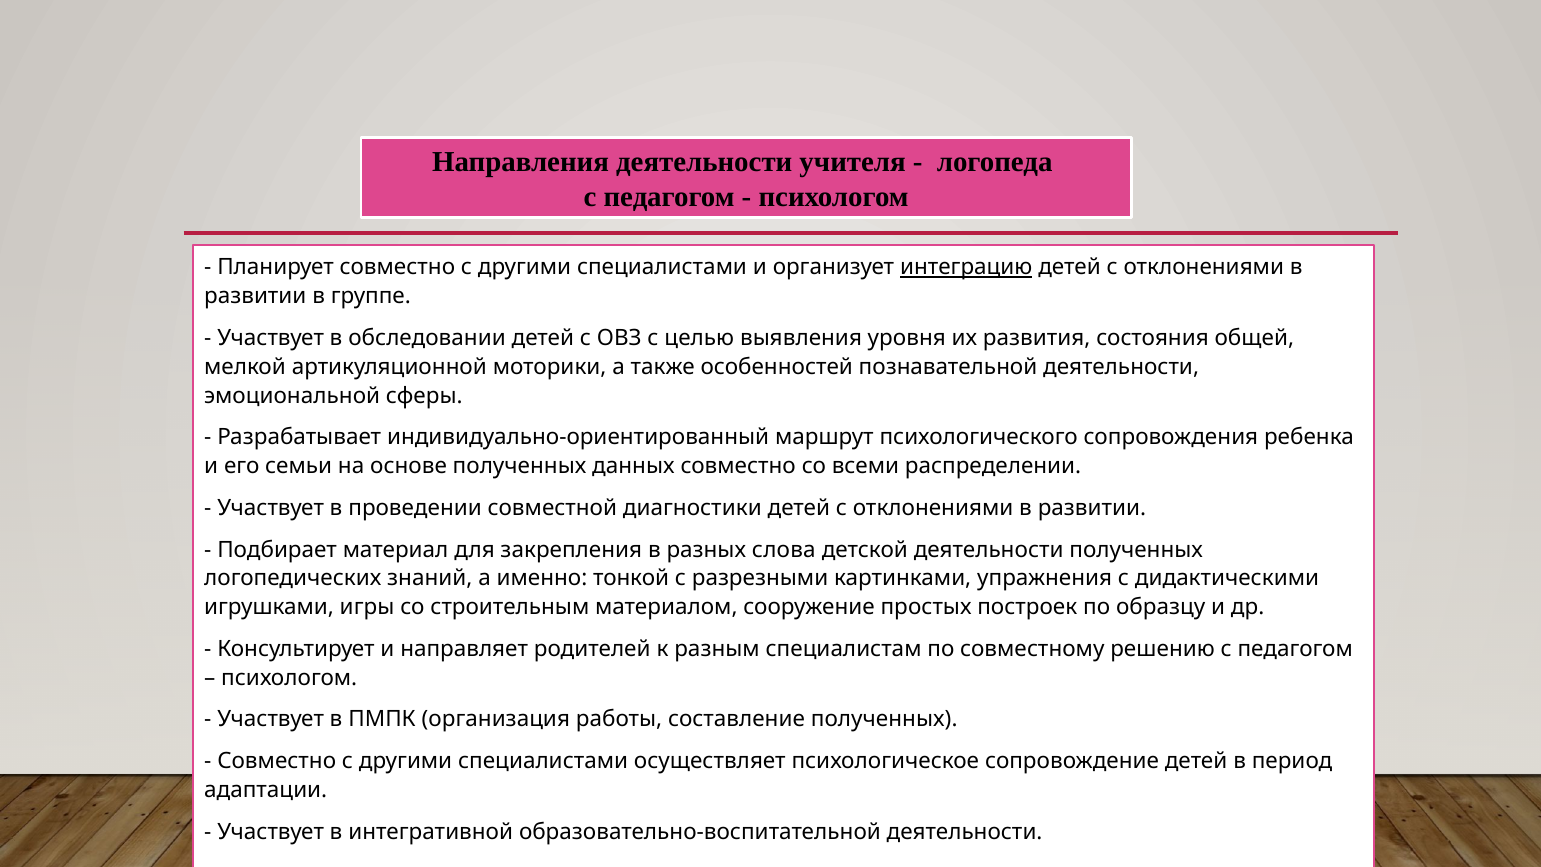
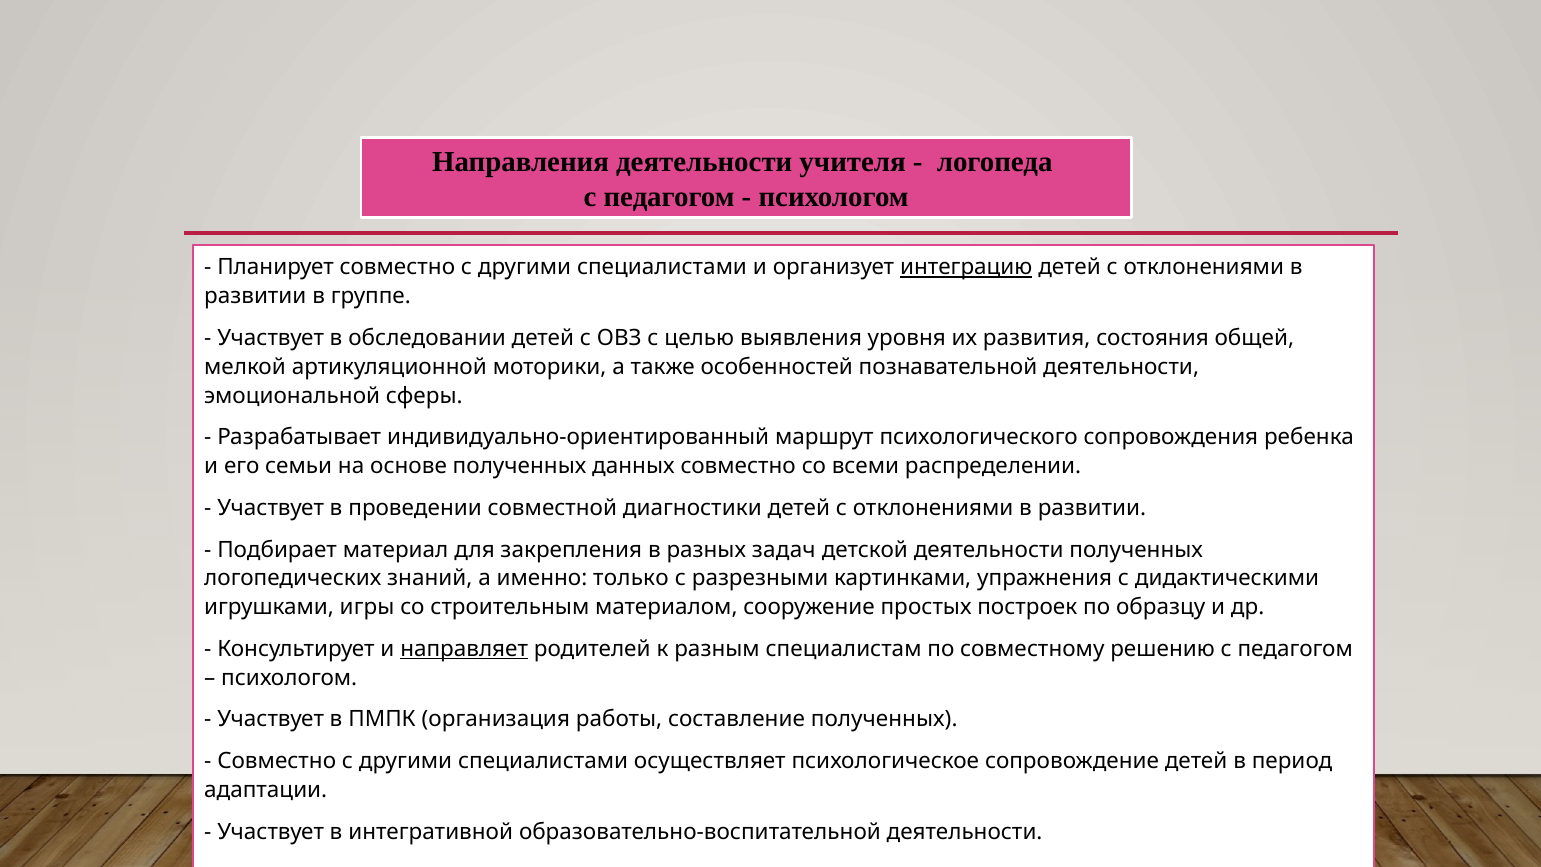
слова: слова -> задач
тонкой: тонкой -> только
направляет underline: none -> present
